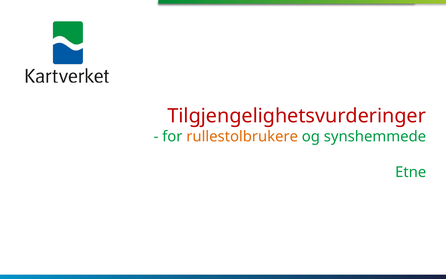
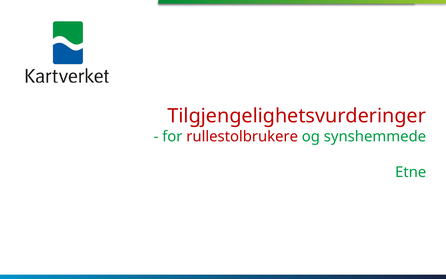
rullestolbrukere colour: orange -> red
